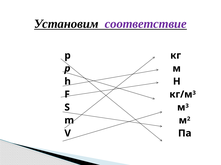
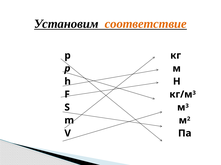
соответствие colour: purple -> orange
